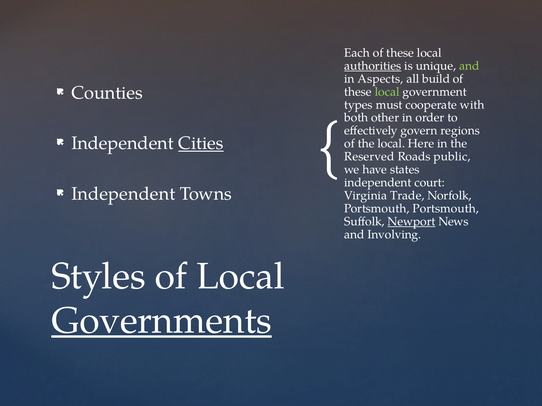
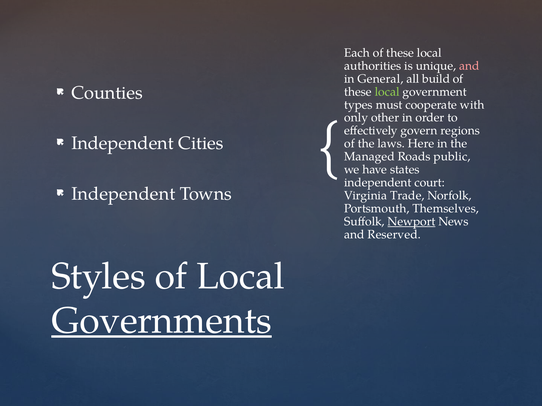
authorities underline: present -> none
and at (469, 66) colour: light green -> pink
Aspects: Aspects -> General
both: both -> only
Cities underline: present -> none
the local: local -> laws
Reserved: Reserved -> Managed
Portsmouth Portsmouth: Portsmouth -> Themselves
Involving: Involving -> Reserved
